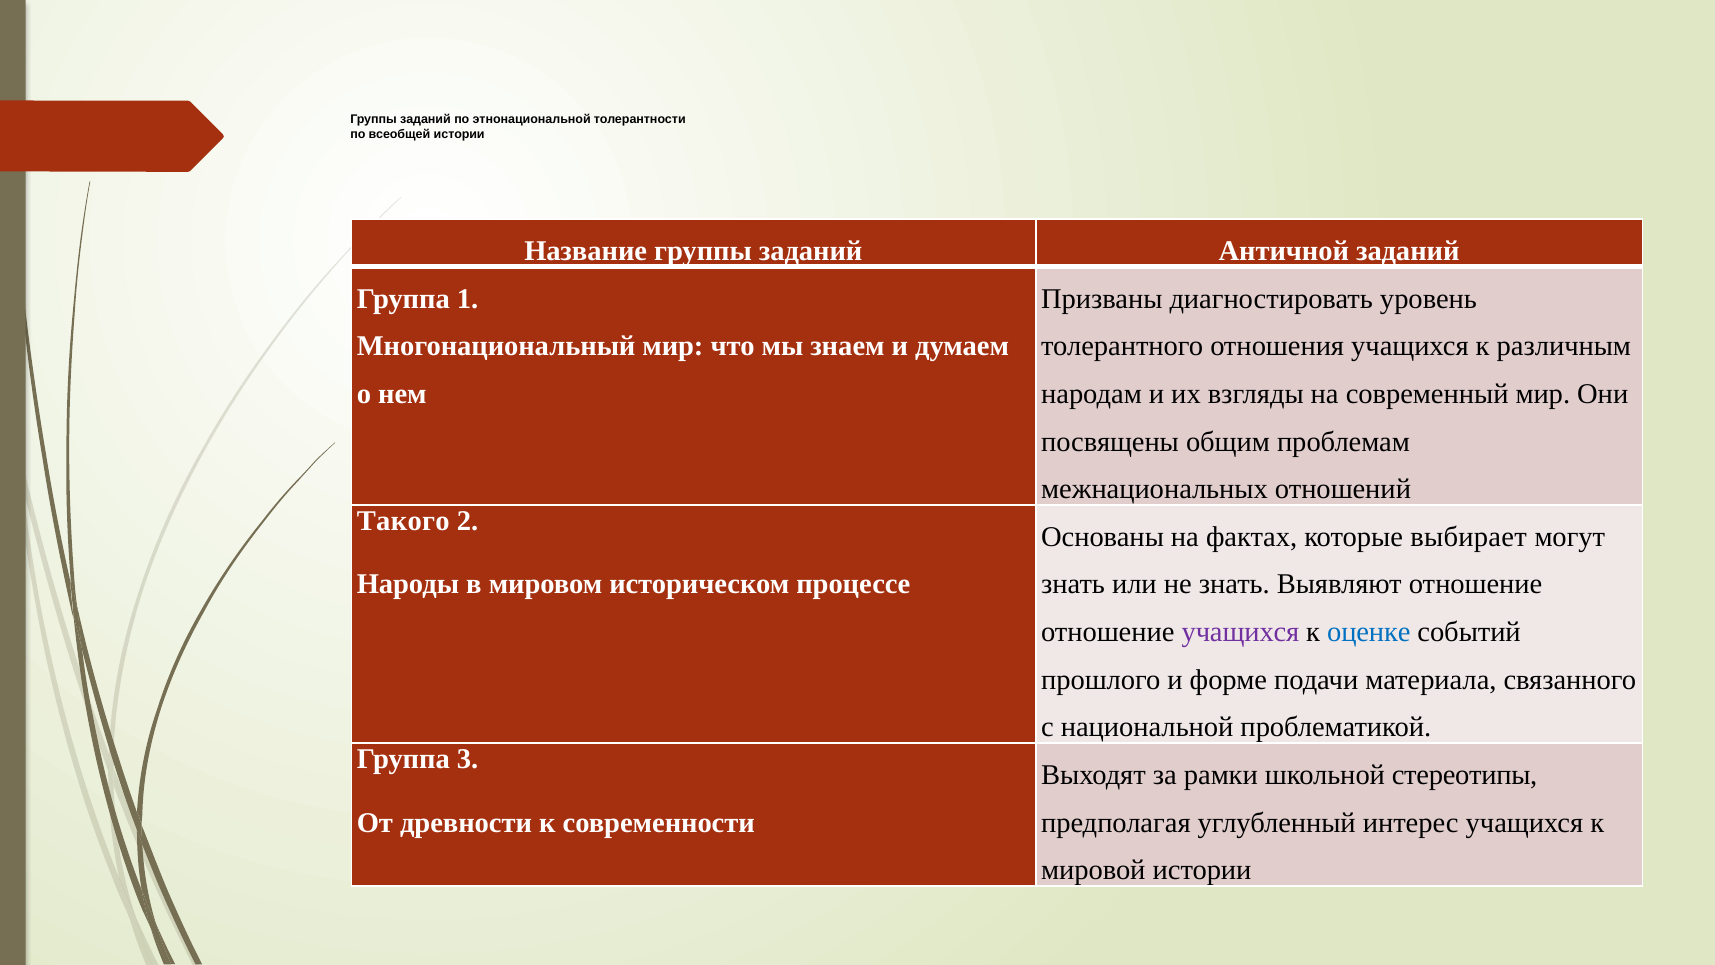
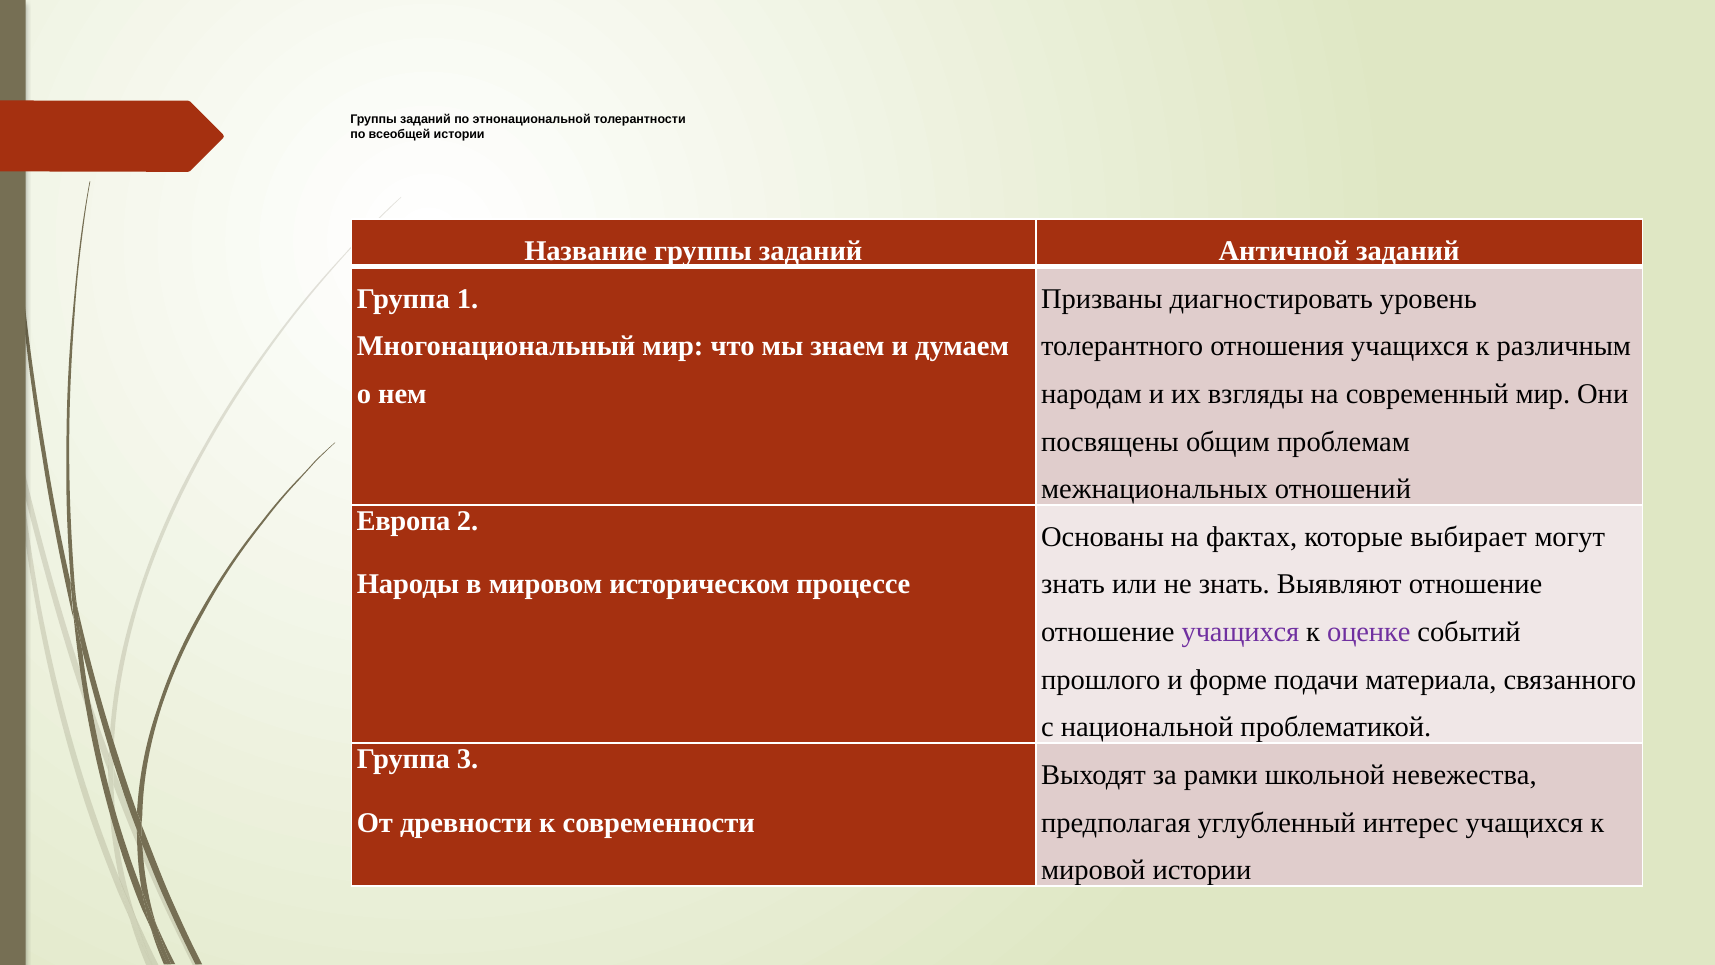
Такого: Такого -> Европа
оценке colour: blue -> purple
стереотипы: стереотипы -> невежества
